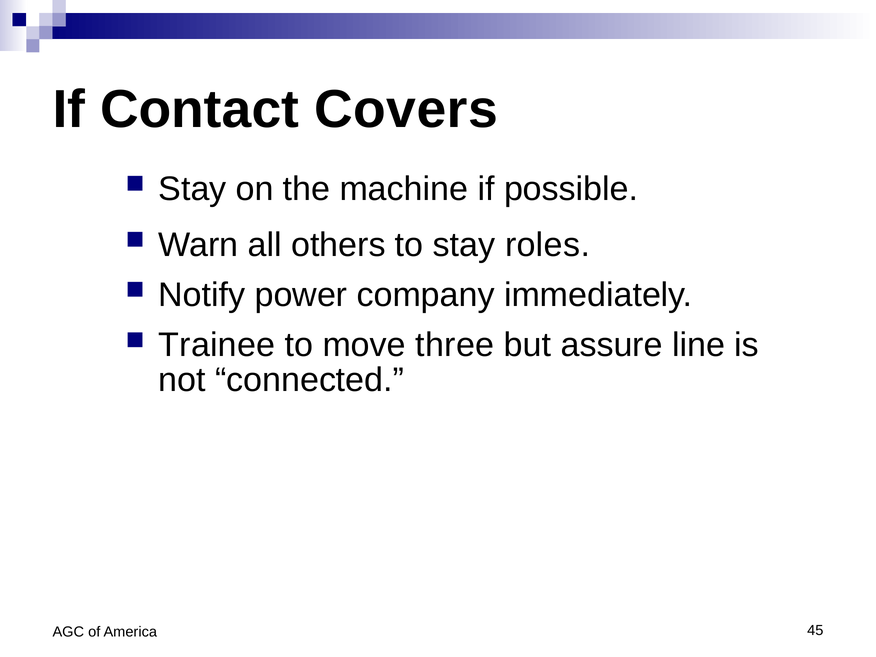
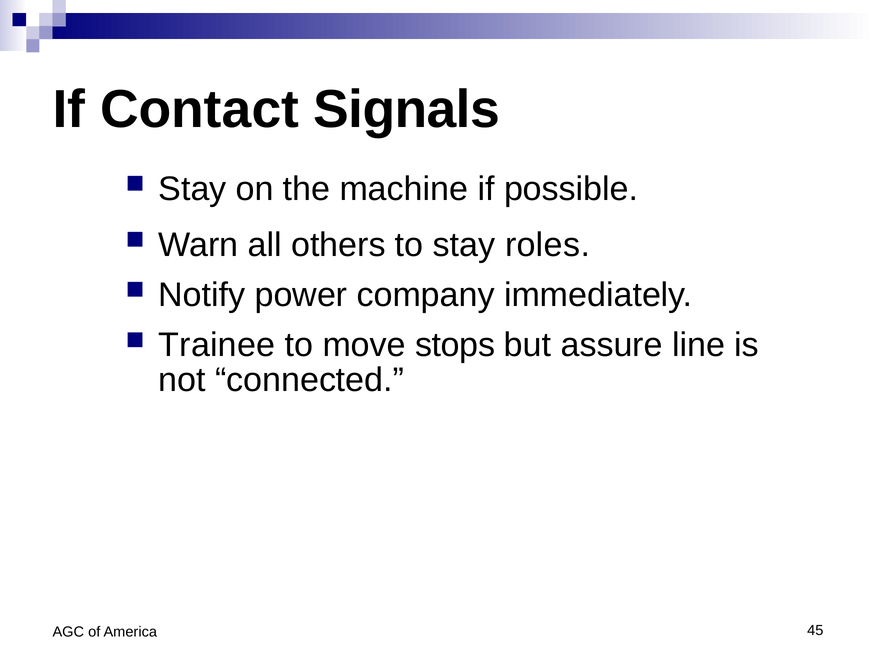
Covers: Covers -> Signals
three: three -> stops
